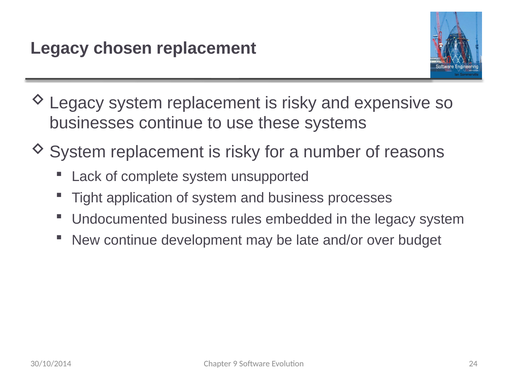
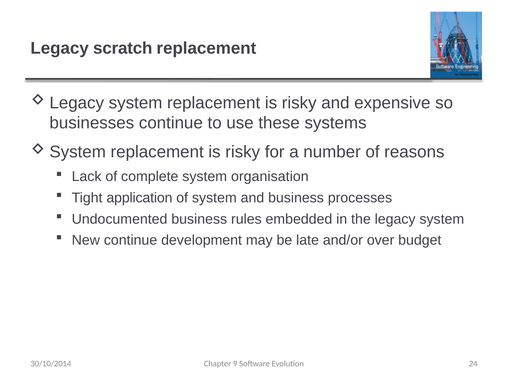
chosen: chosen -> scratch
unsupported: unsupported -> organisation
